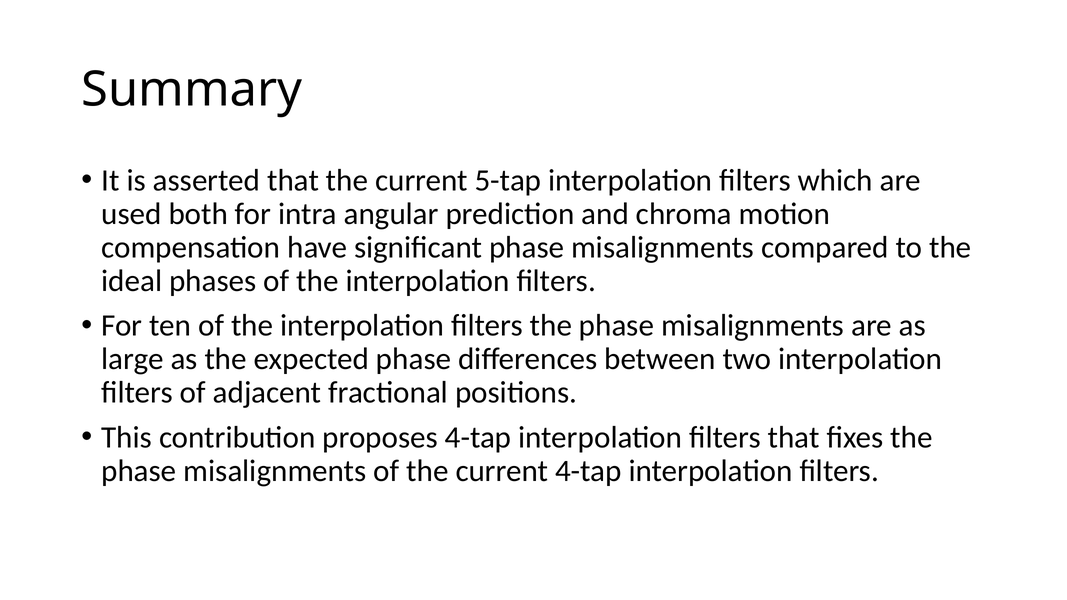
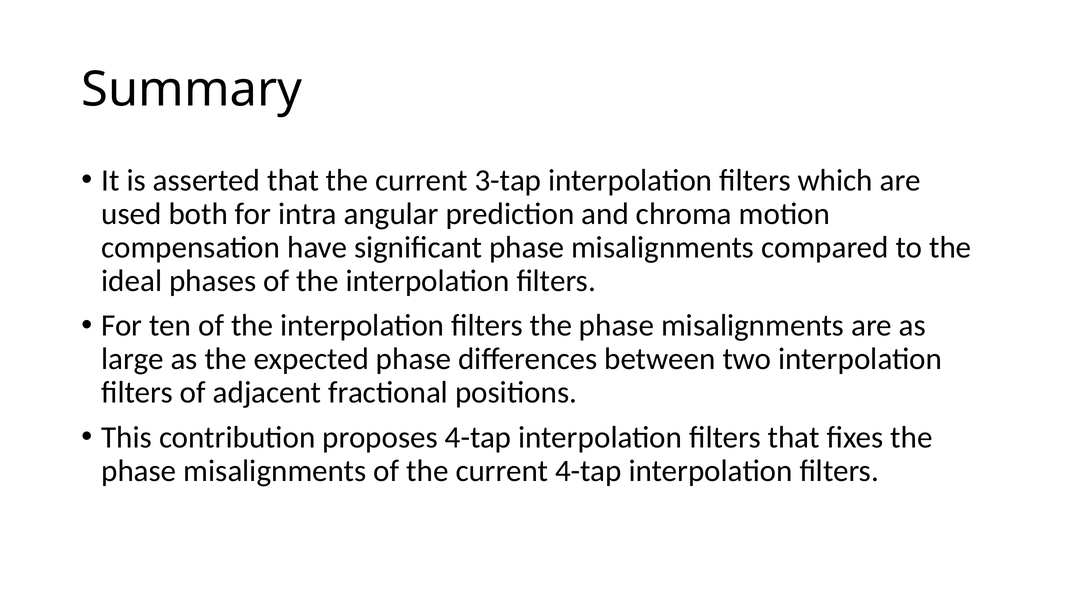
5-tap: 5-tap -> 3-tap
